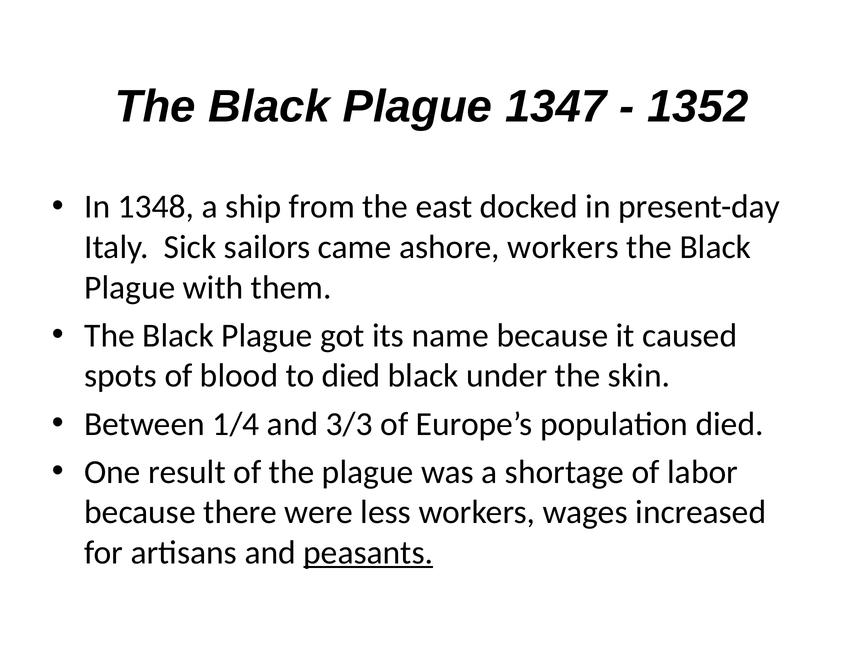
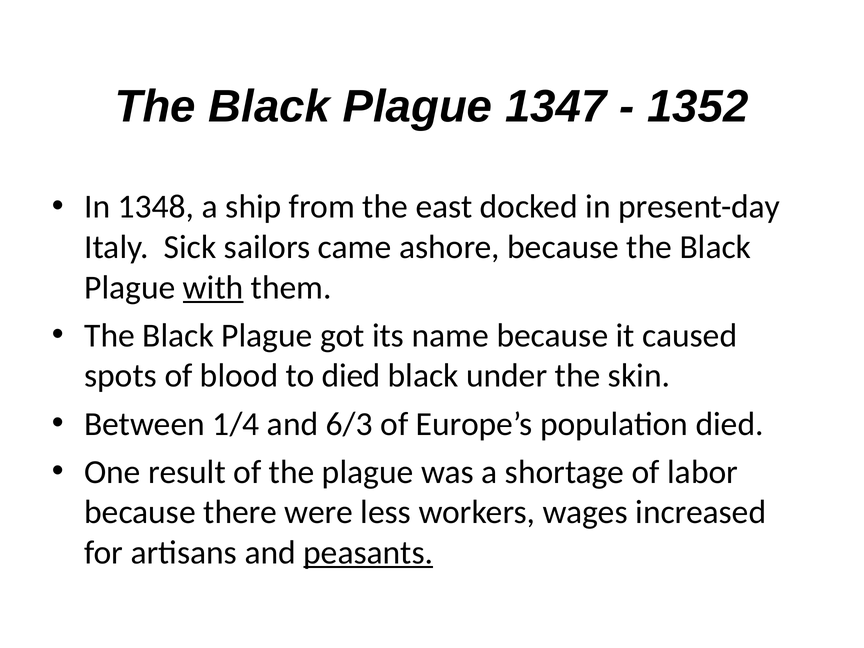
ashore workers: workers -> because
with underline: none -> present
3/3: 3/3 -> 6/3
